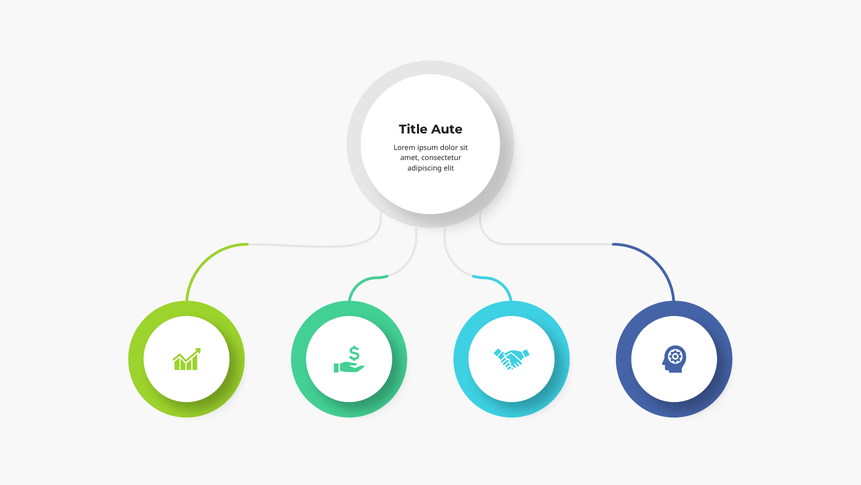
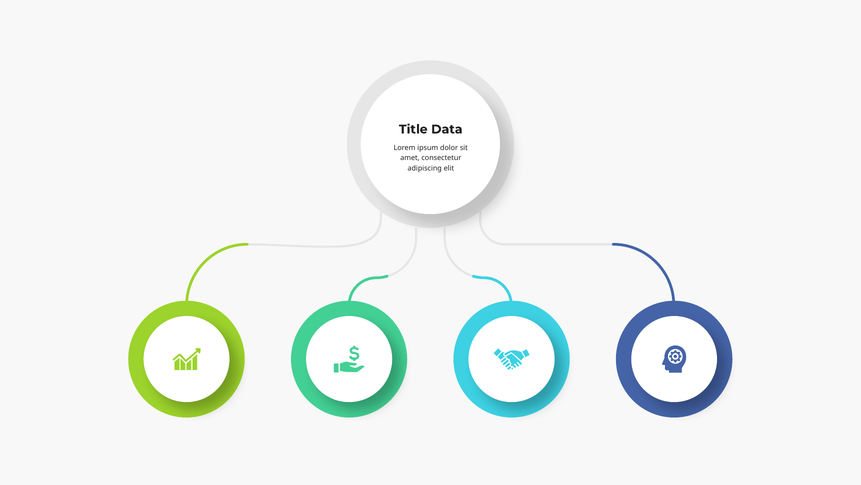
Aute: Aute -> Data
